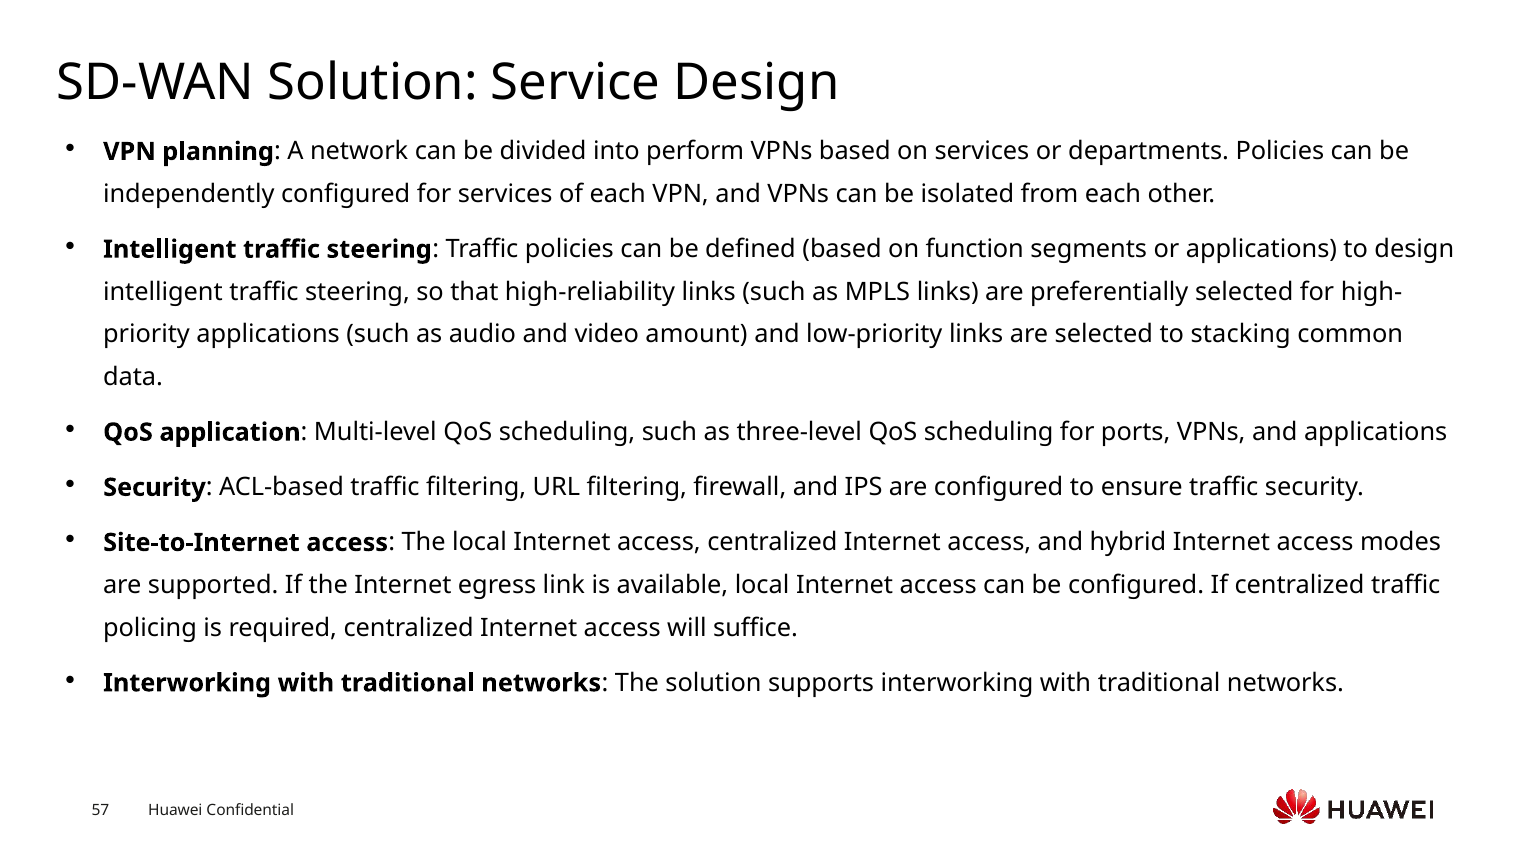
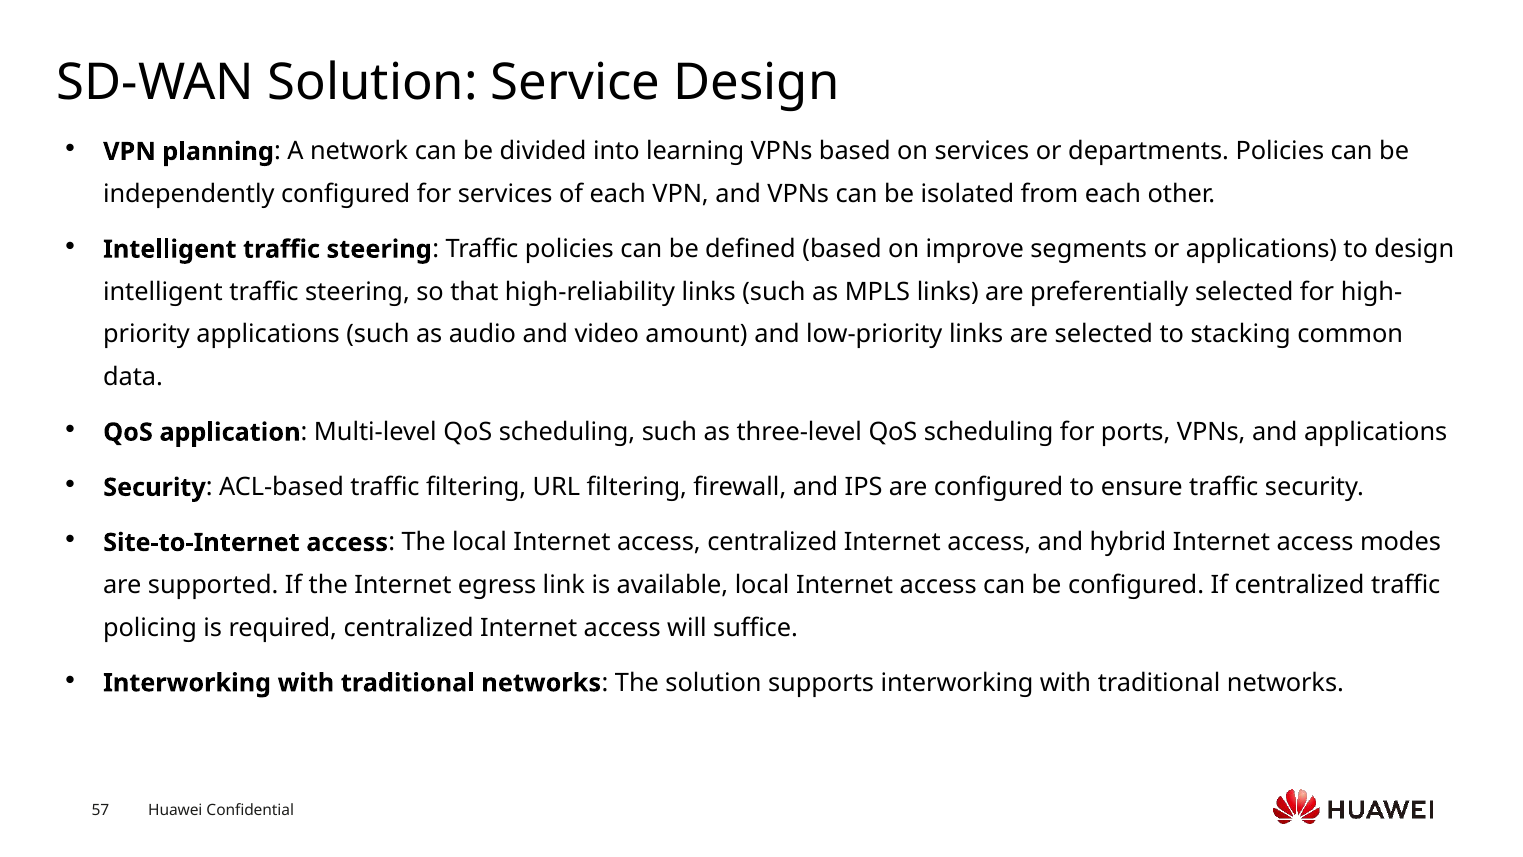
perform: perform -> learning
function: function -> improve
